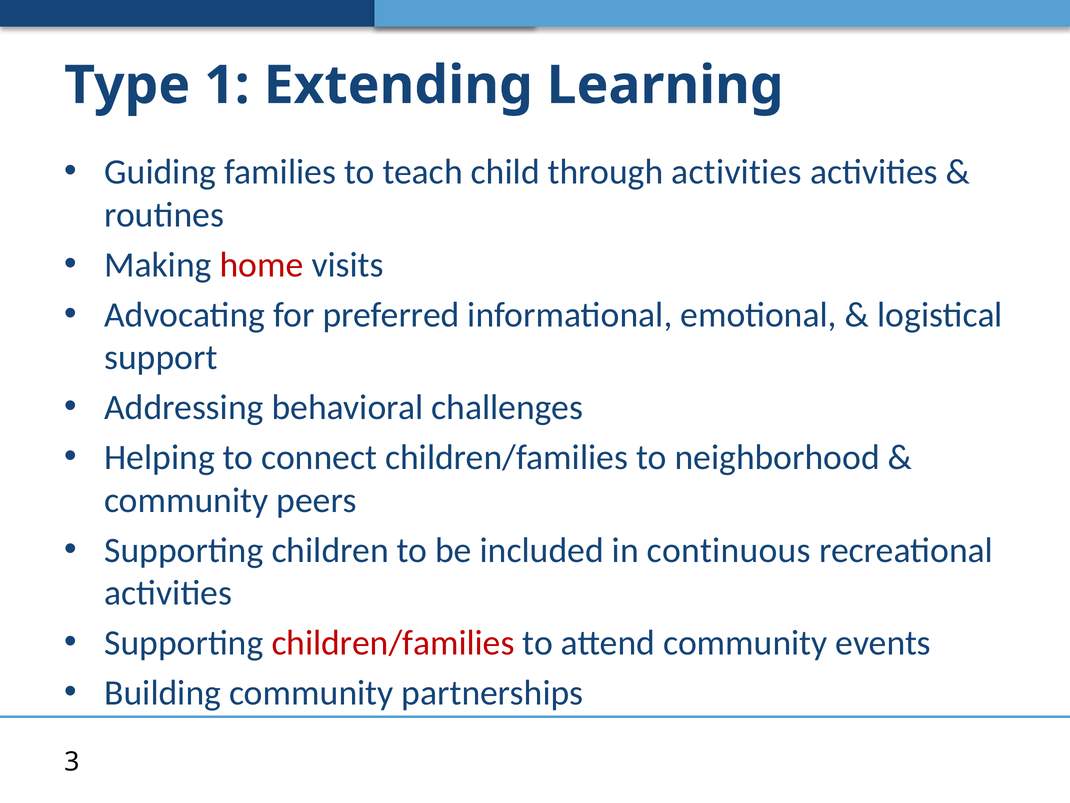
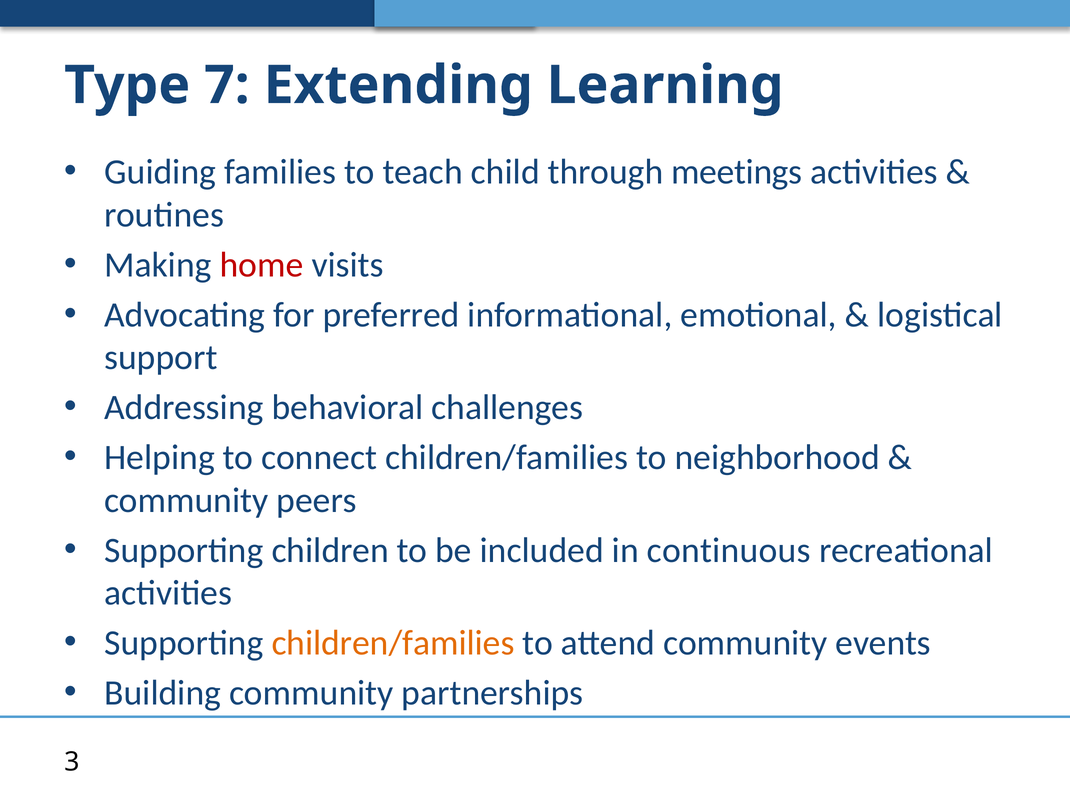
1: 1 -> 7
through activities: activities -> meetings
children/families at (393, 643) colour: red -> orange
